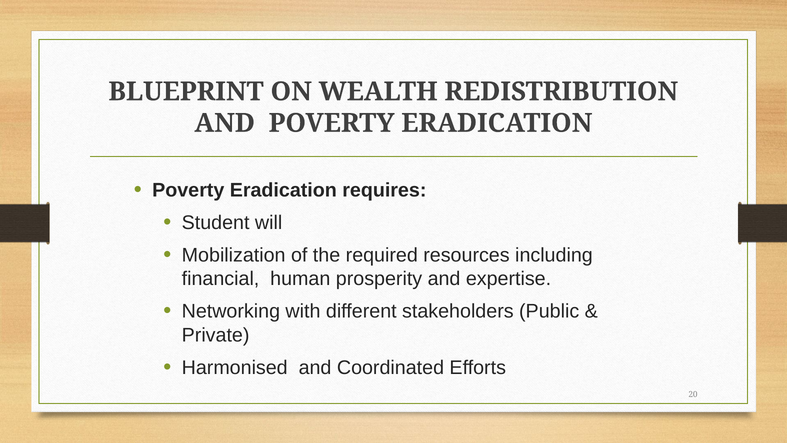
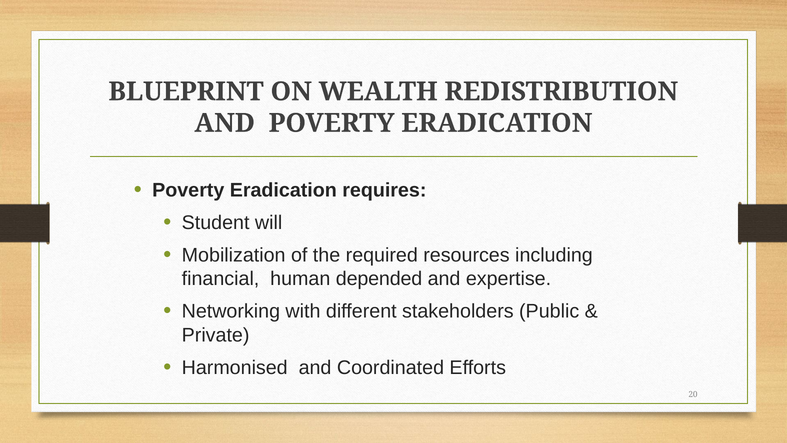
prosperity: prosperity -> depended
